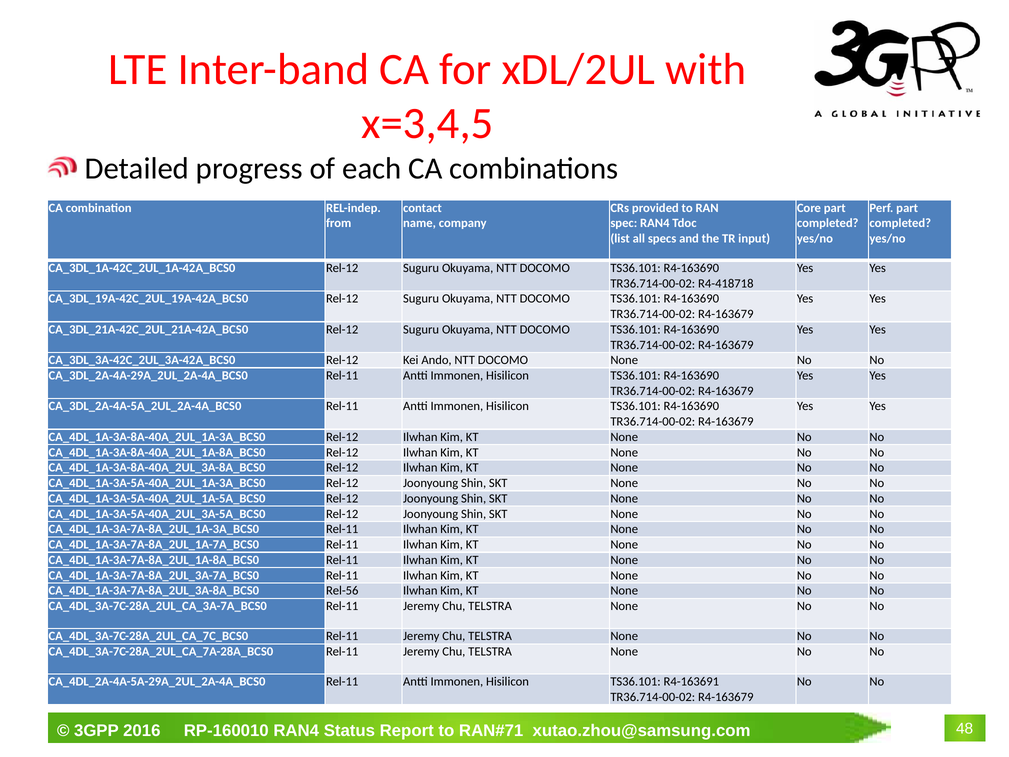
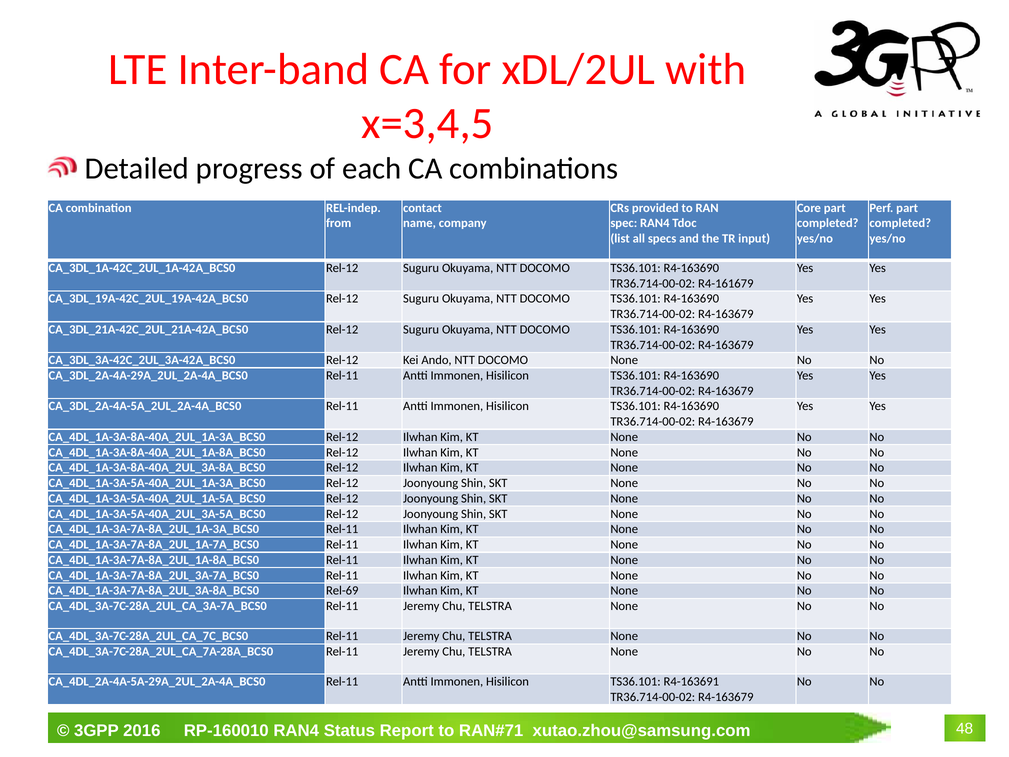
R4-418718: R4-418718 -> R4-161679
Rel-56: Rel-56 -> Rel-69
